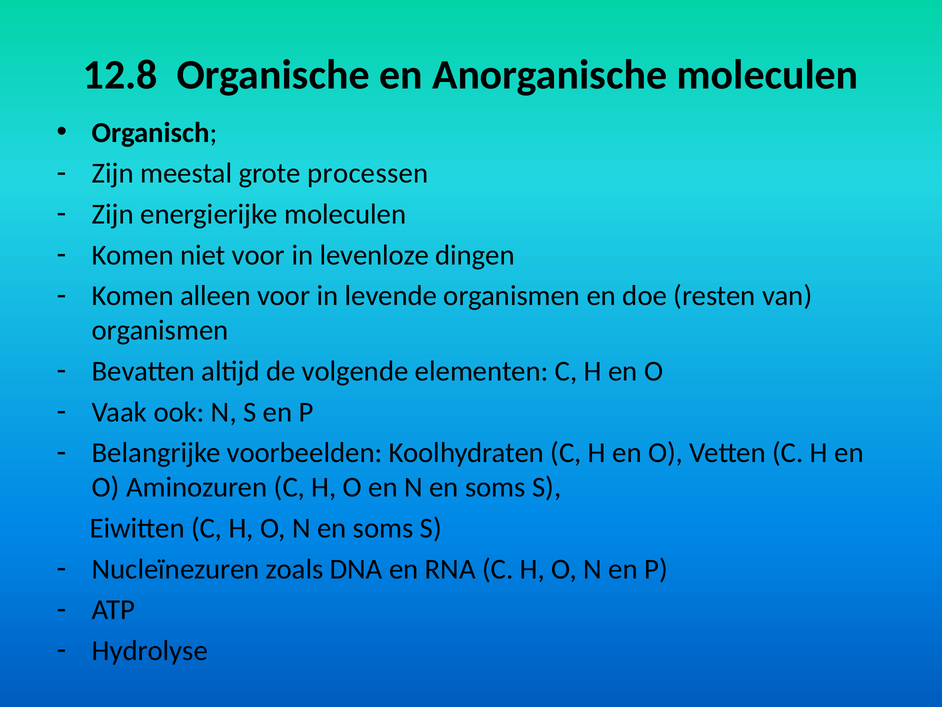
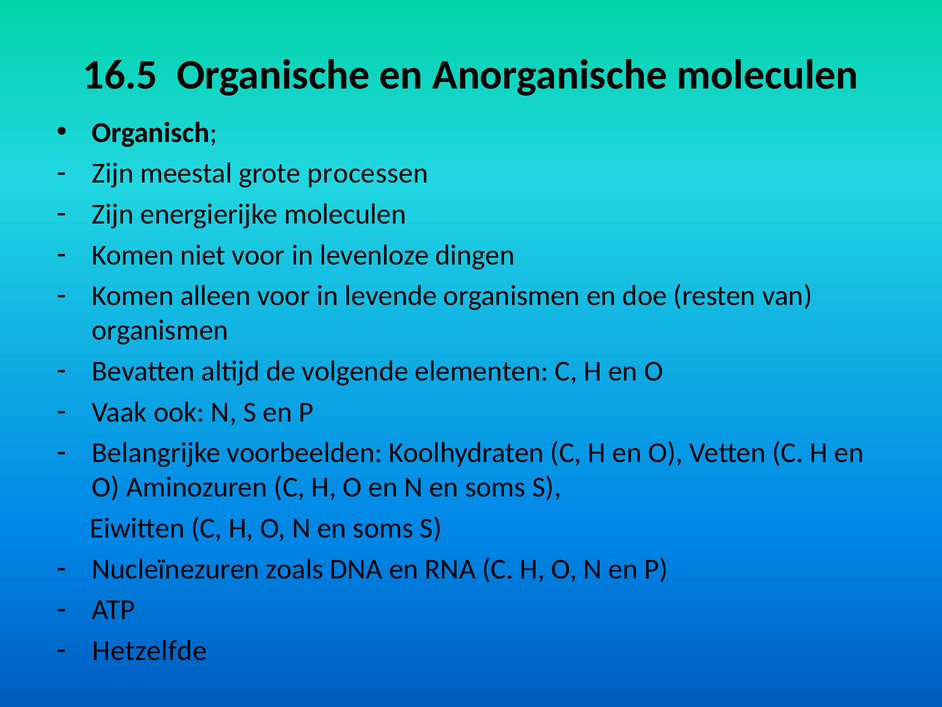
12.8: 12.8 -> 16.5
Hydrolyse: Hydrolyse -> Hetzelfde
